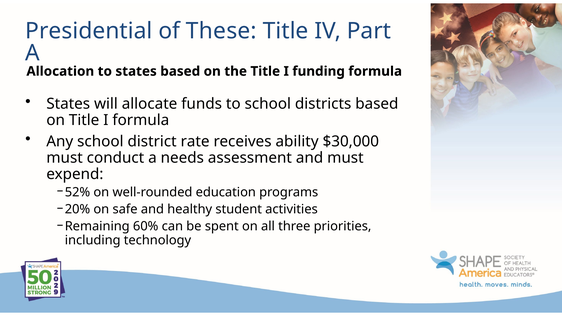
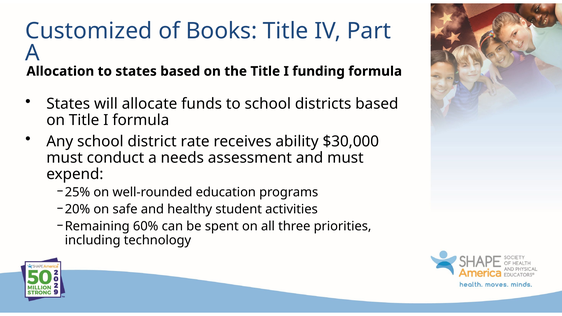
Presidential: Presidential -> Customized
These: These -> Books
52%: 52% -> 25%
